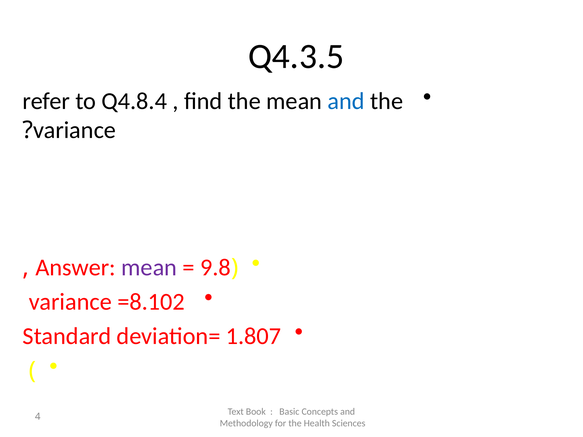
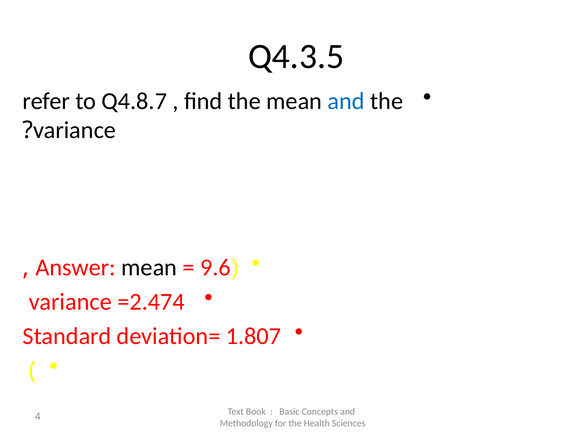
Q4.8.4: Q4.8.4 -> Q4.8.7
mean at (149, 268) colour: purple -> black
9.8: 9.8 -> 9.6
=8.102: =8.102 -> =2.474
